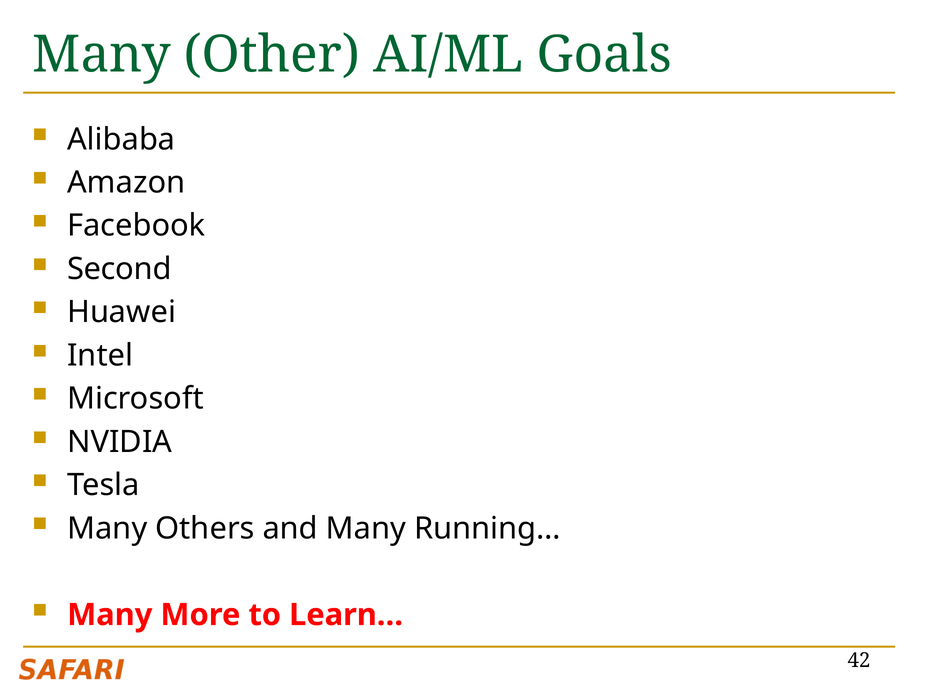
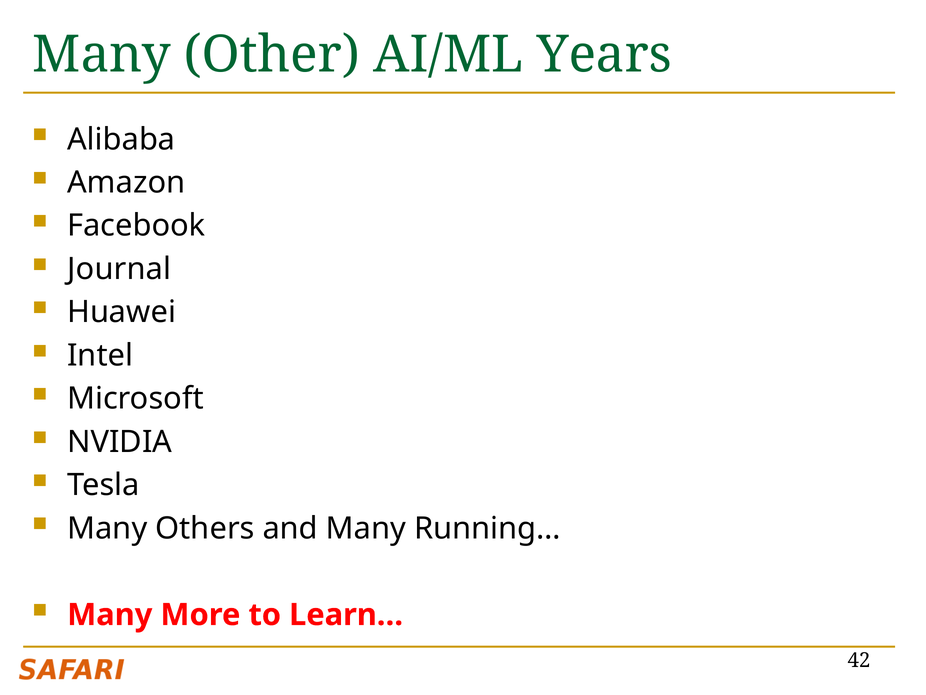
Goals: Goals -> Years
Second: Second -> Journal
